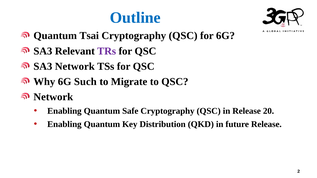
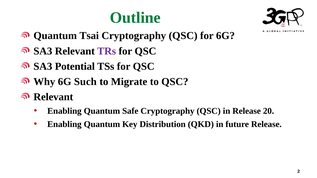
Outline colour: blue -> green
SA3 Network: Network -> Potential
Network at (53, 97): Network -> Relevant
